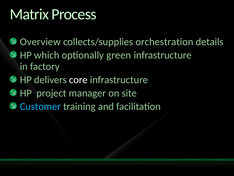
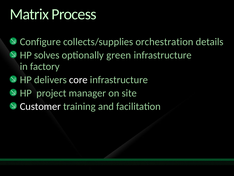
Overview: Overview -> Configure
which: which -> solves
Customer colour: light blue -> white
